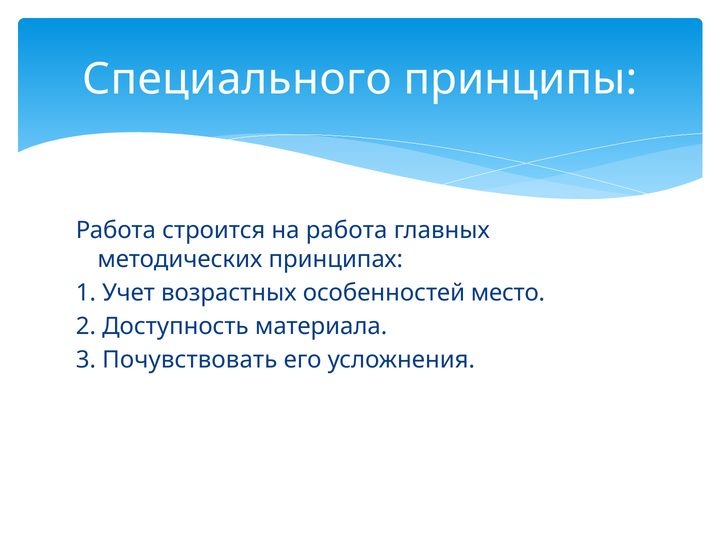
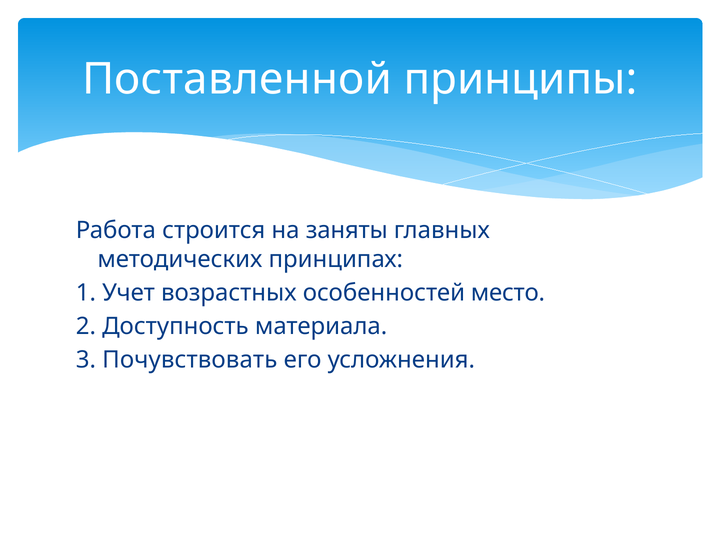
Специального: Специального -> Поставленной
на работа: работа -> заняты
